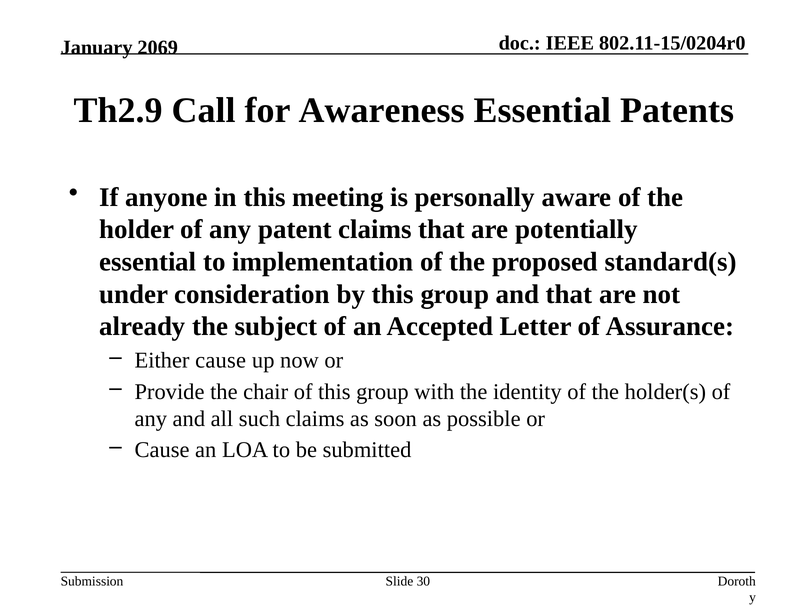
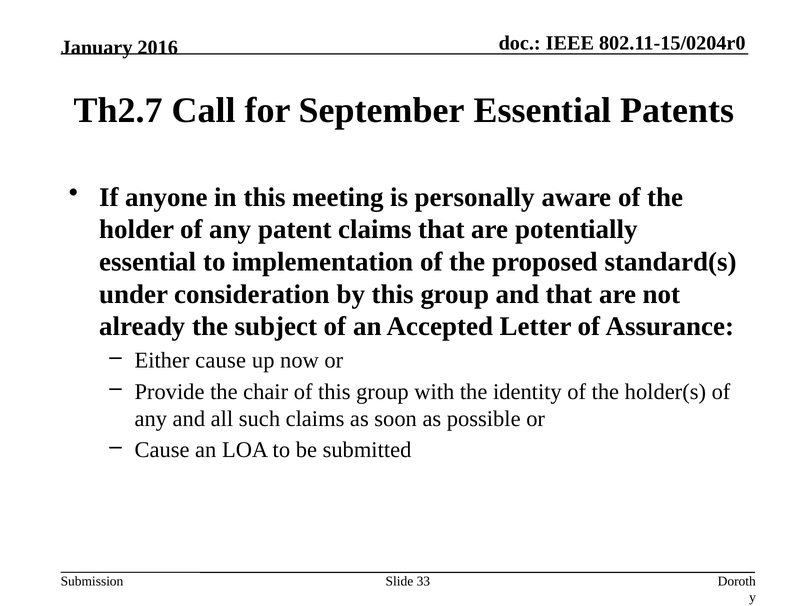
2069: 2069 -> 2016
Th2.9: Th2.9 -> Th2.7
Awareness: Awareness -> September
30: 30 -> 33
